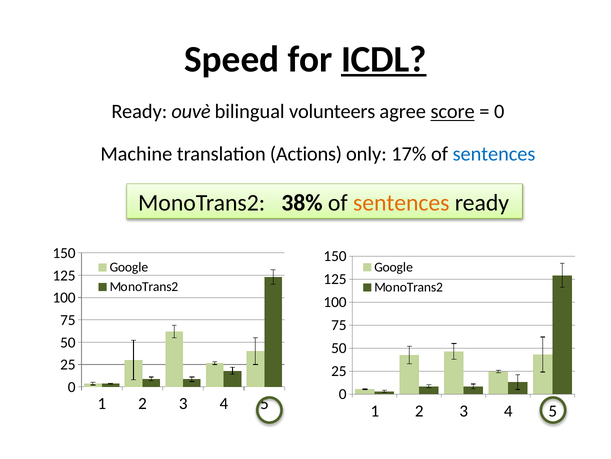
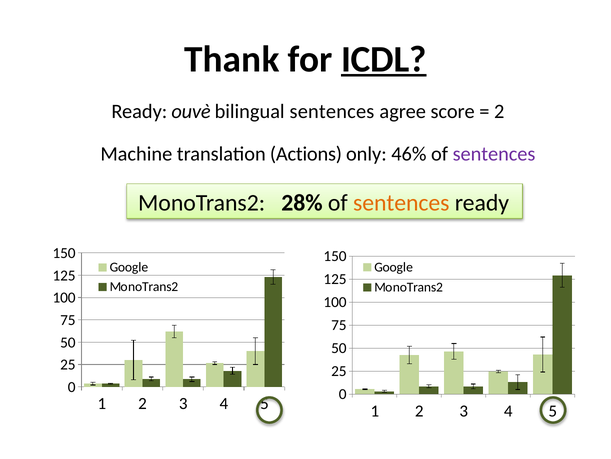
Speed: Speed -> Thank
bilingual volunteers: volunteers -> sentences
score underline: present -> none
0 at (499, 112): 0 -> 2
17%: 17% -> 46%
sentences at (494, 154) colour: blue -> purple
38%: 38% -> 28%
